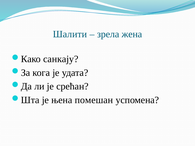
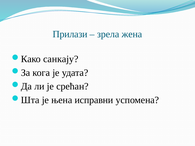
Шалити: Шалити -> Прилази
помешан: помешан -> исправни
